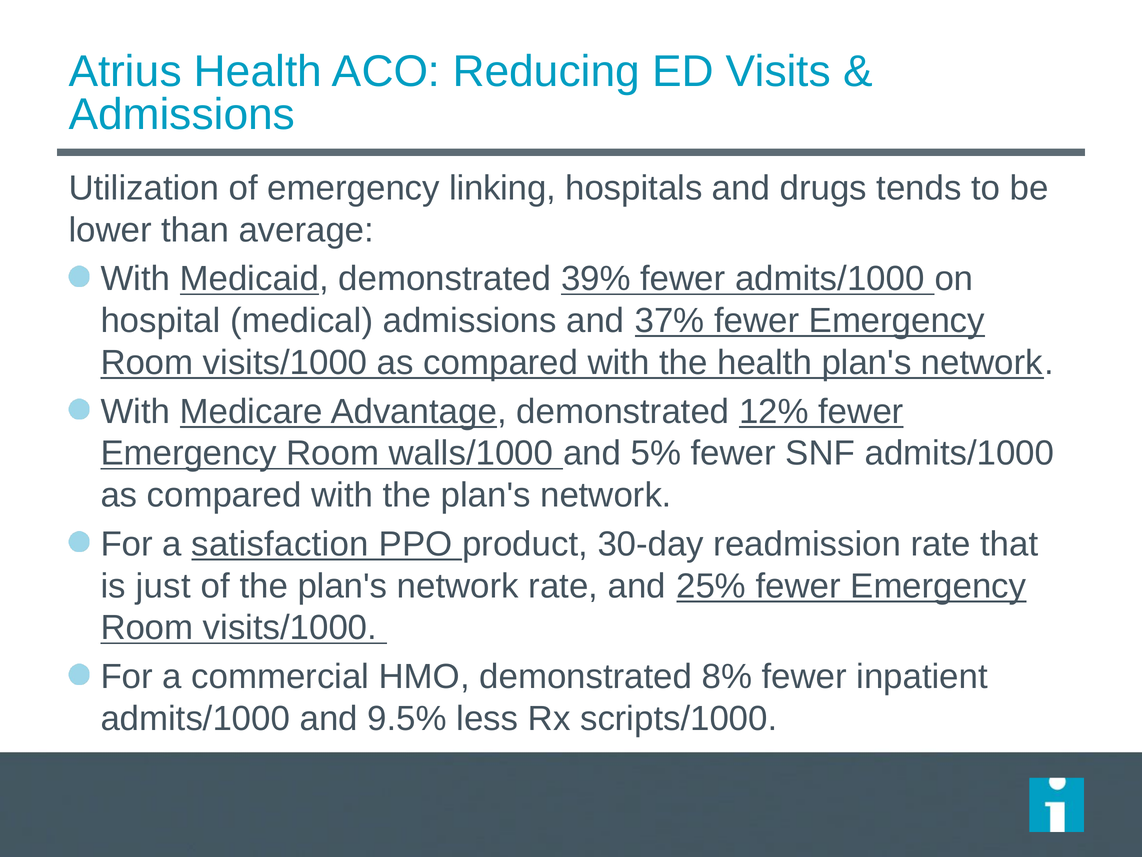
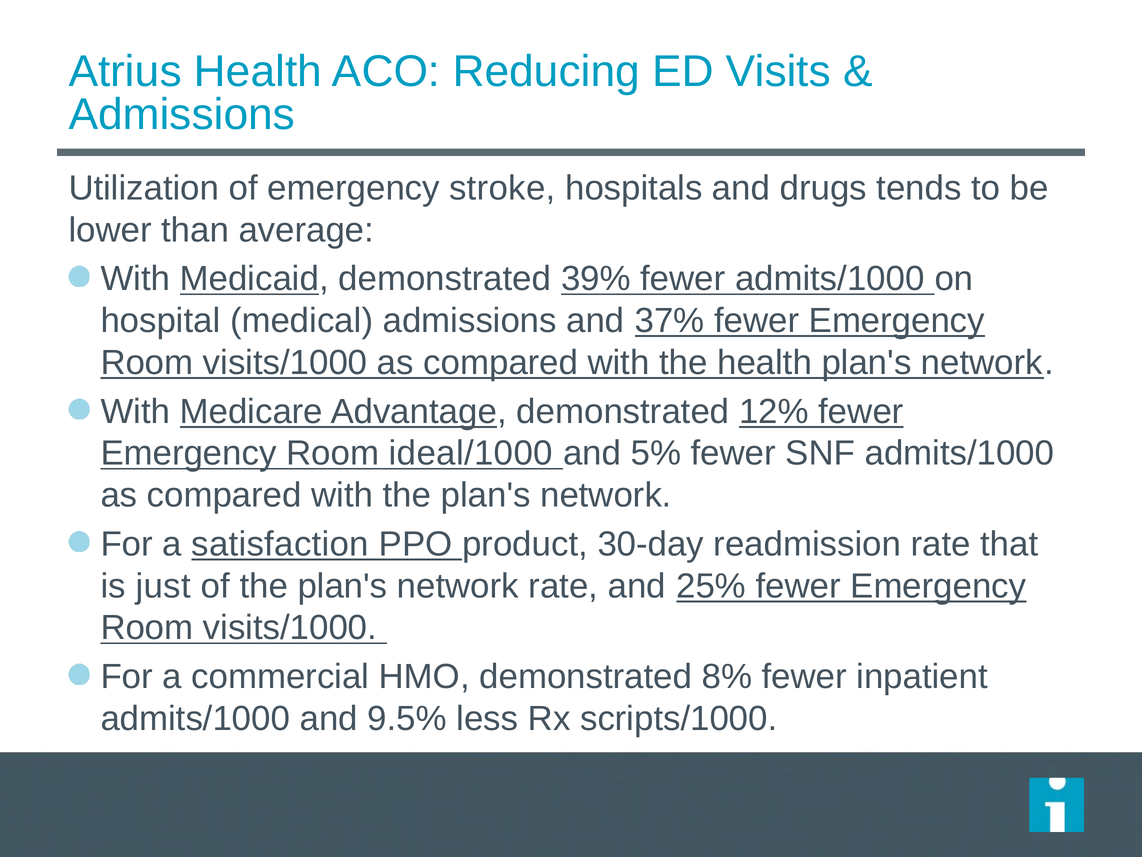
linking: linking -> stroke
walls/1000: walls/1000 -> ideal/1000
